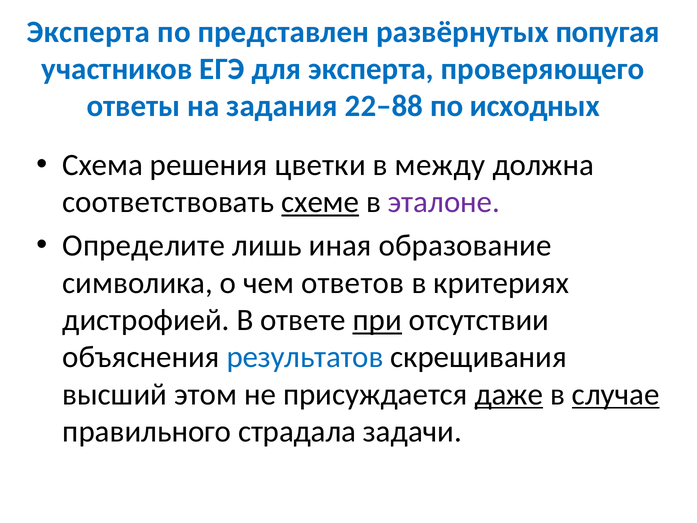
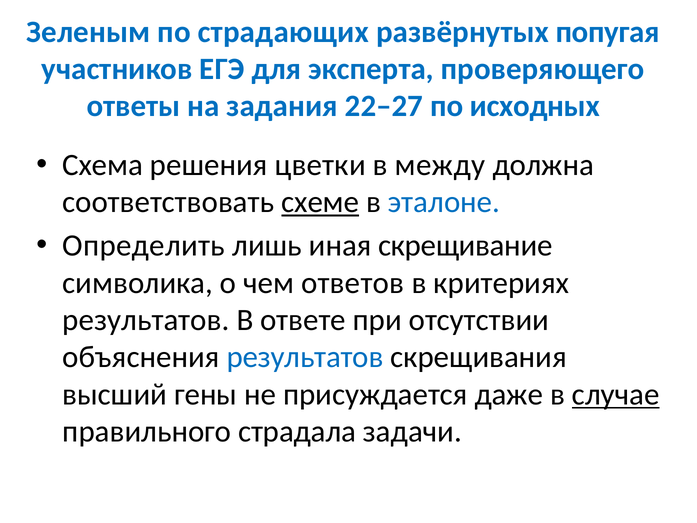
Эксперта at (88, 32): Эксперта -> Зеленым
представлен: представлен -> страдающих
22–88: 22–88 -> 22–27
эталоне colour: purple -> blue
Определите: Определите -> Определить
образование: образование -> скрещивание
дистрофией at (146, 320): дистрофией -> результатов
при underline: present -> none
этом: этом -> гены
даже underline: present -> none
